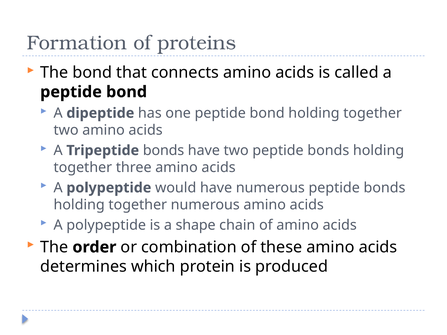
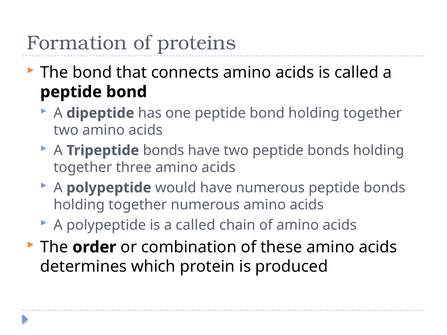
a shape: shape -> called
